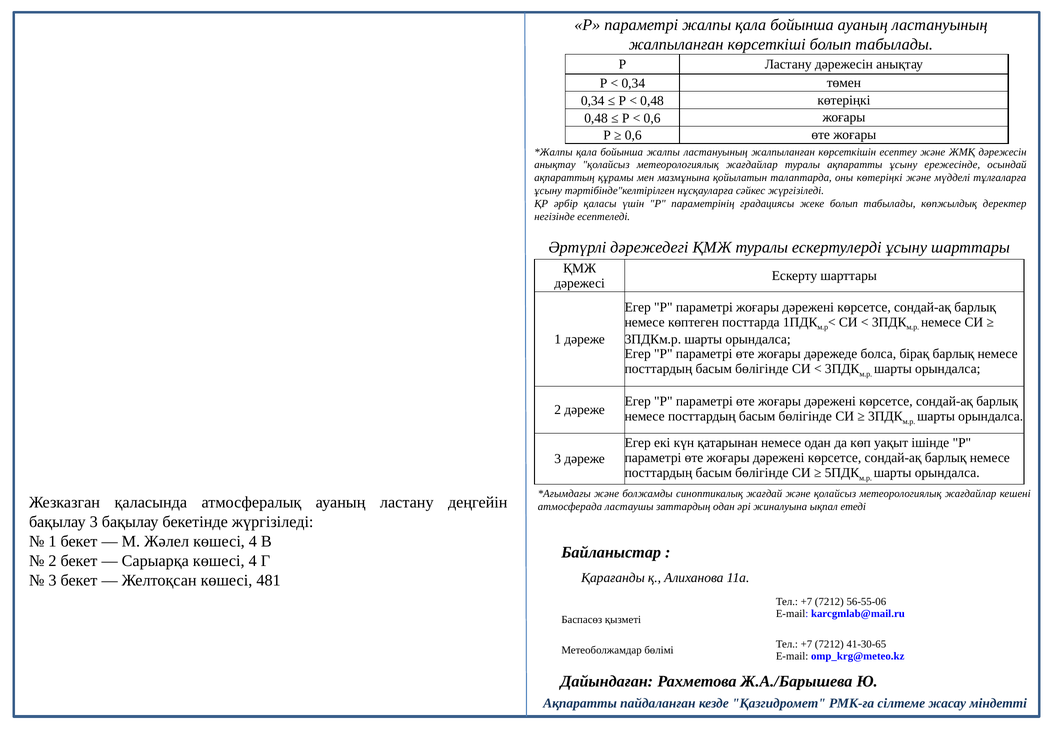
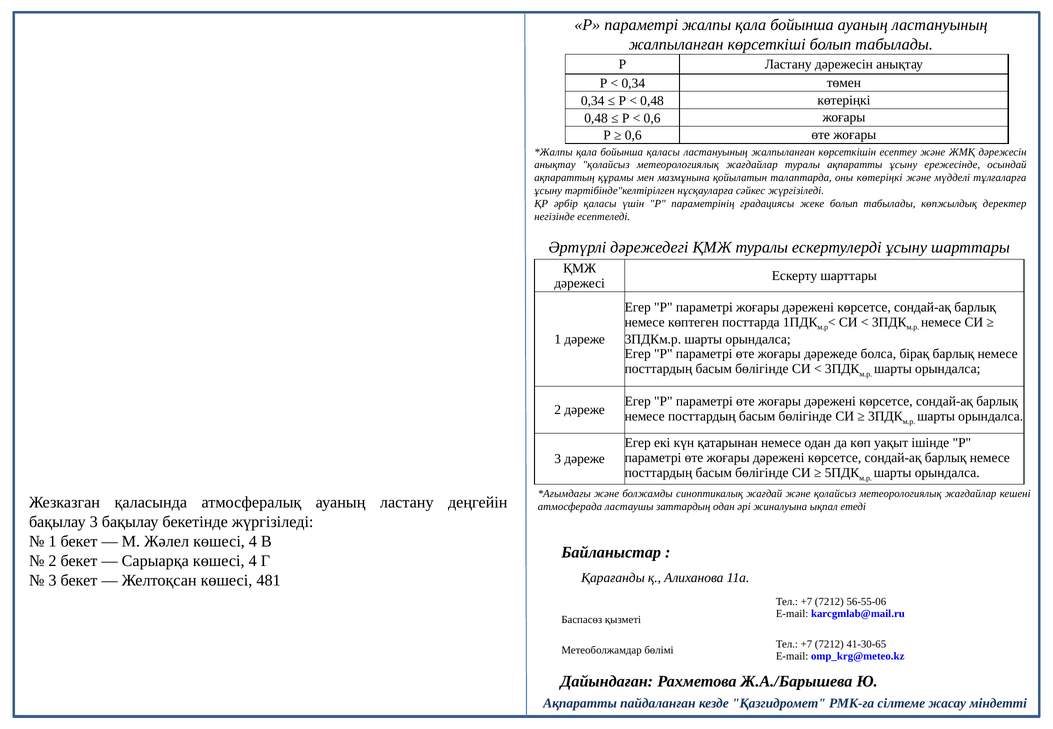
бойынша жалпы: жалпы -> қаласы
